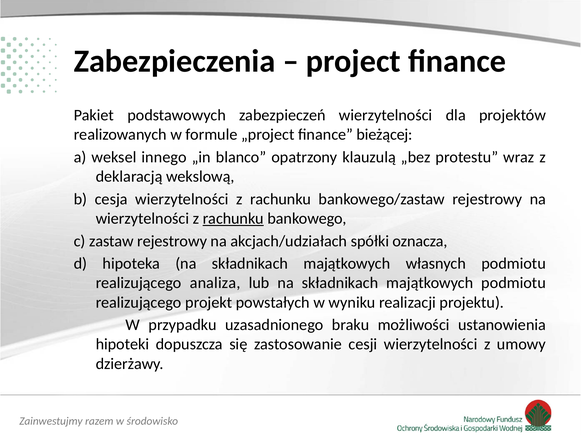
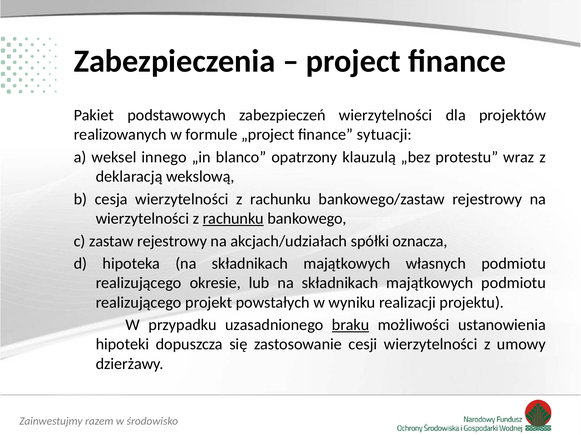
bieżącej: bieżącej -> sytuacji
analiza: analiza -> okresie
braku underline: none -> present
